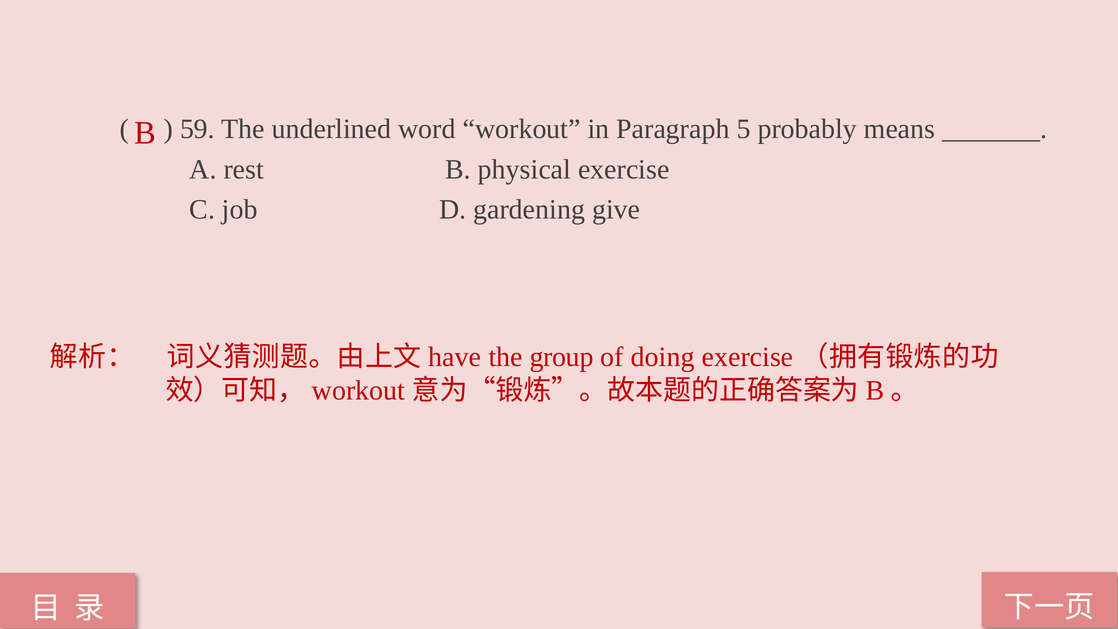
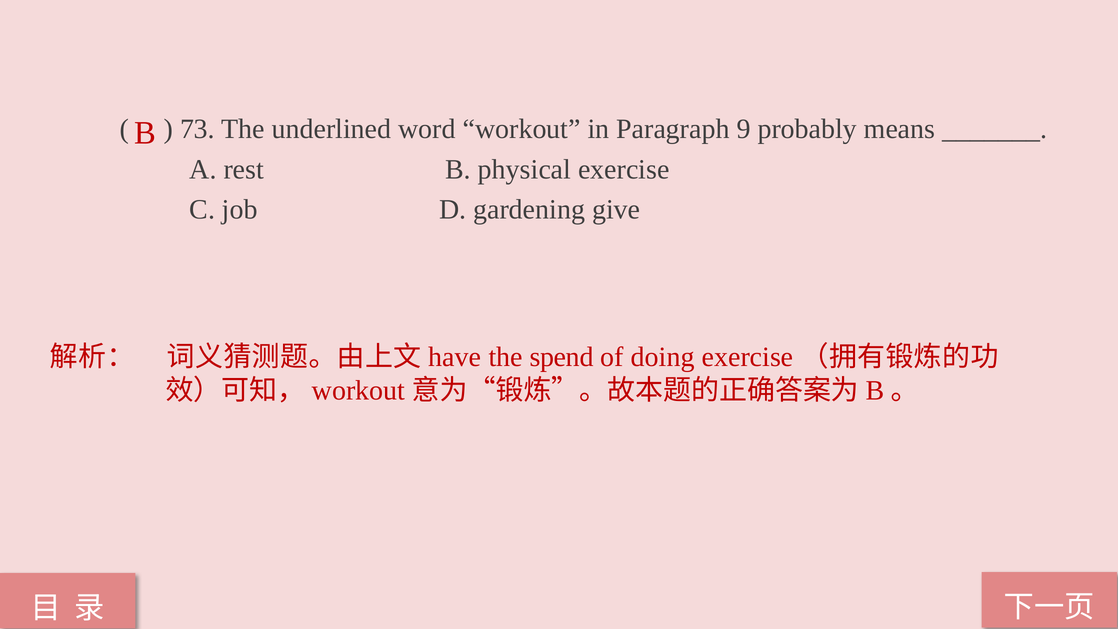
59: 59 -> 73
5: 5 -> 9
group: group -> spend
